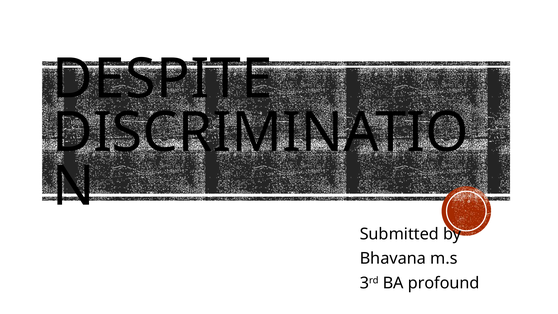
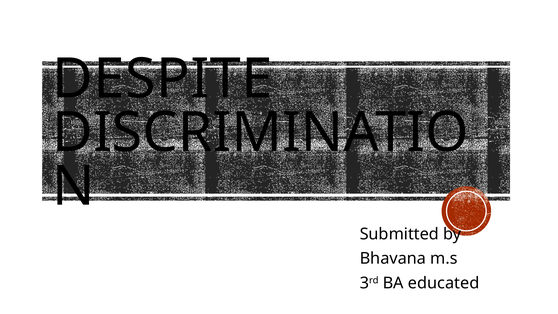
profound: profound -> educated
